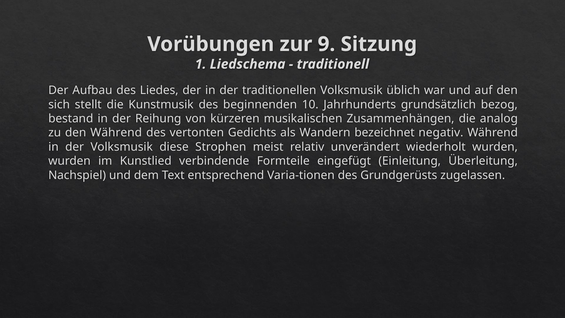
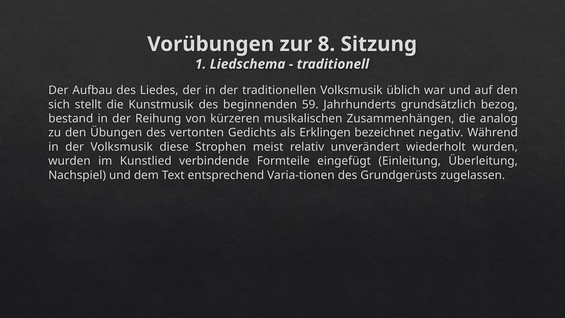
9: 9 -> 8
10: 10 -> 59
den Während: Während -> Übungen
Wandern: Wandern -> Erklingen
